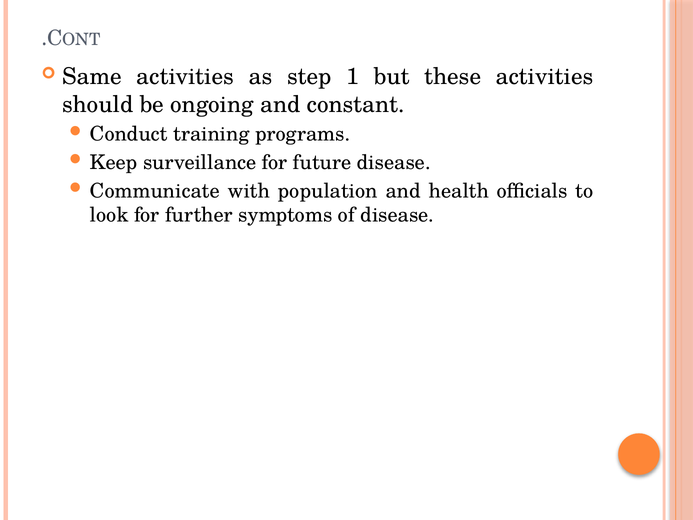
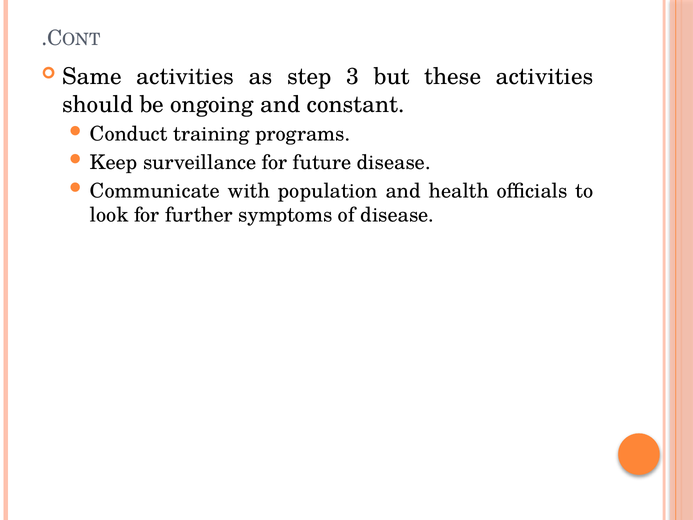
1: 1 -> 3
